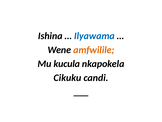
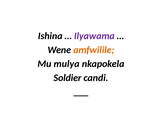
Ilyawama colour: blue -> purple
kucula: kucula -> mulya
Cikuku: Cikuku -> Soldier
